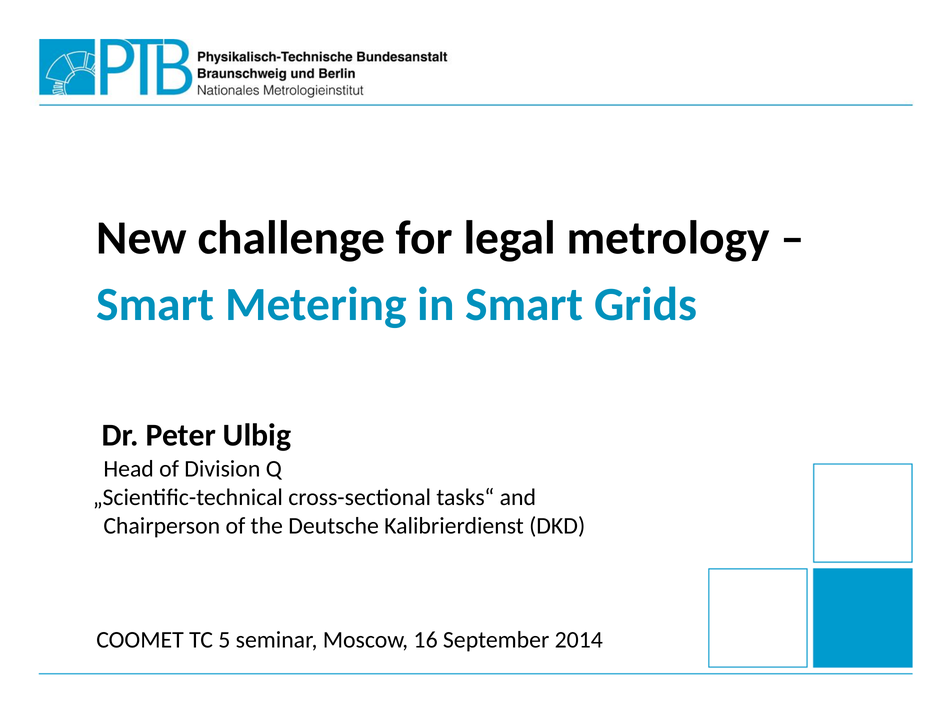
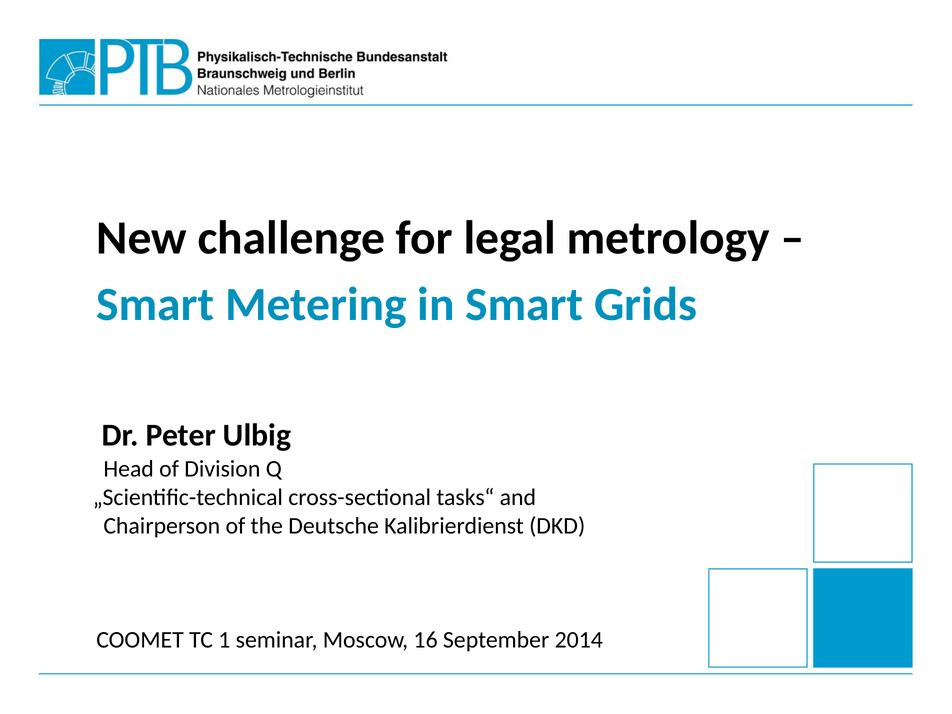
5: 5 -> 1
